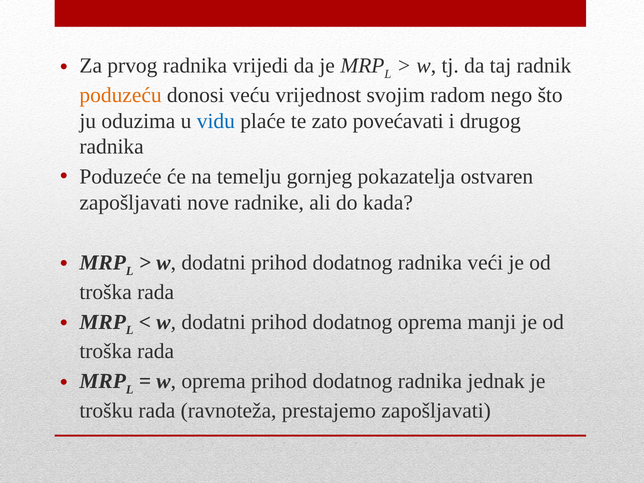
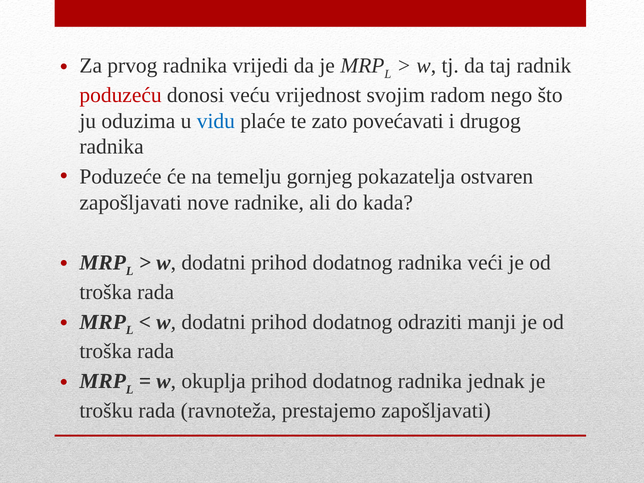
poduzeću colour: orange -> red
dodatnog oprema: oprema -> odraziti
w oprema: oprema -> okuplja
